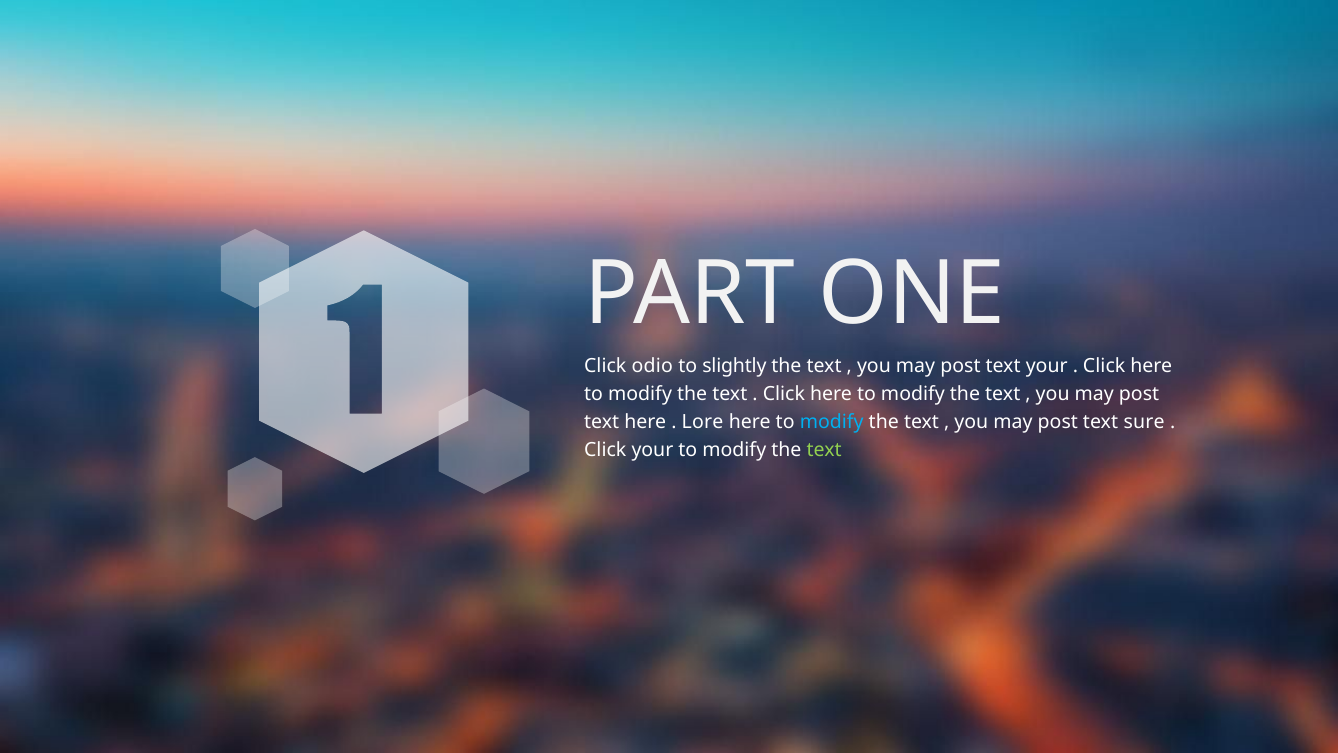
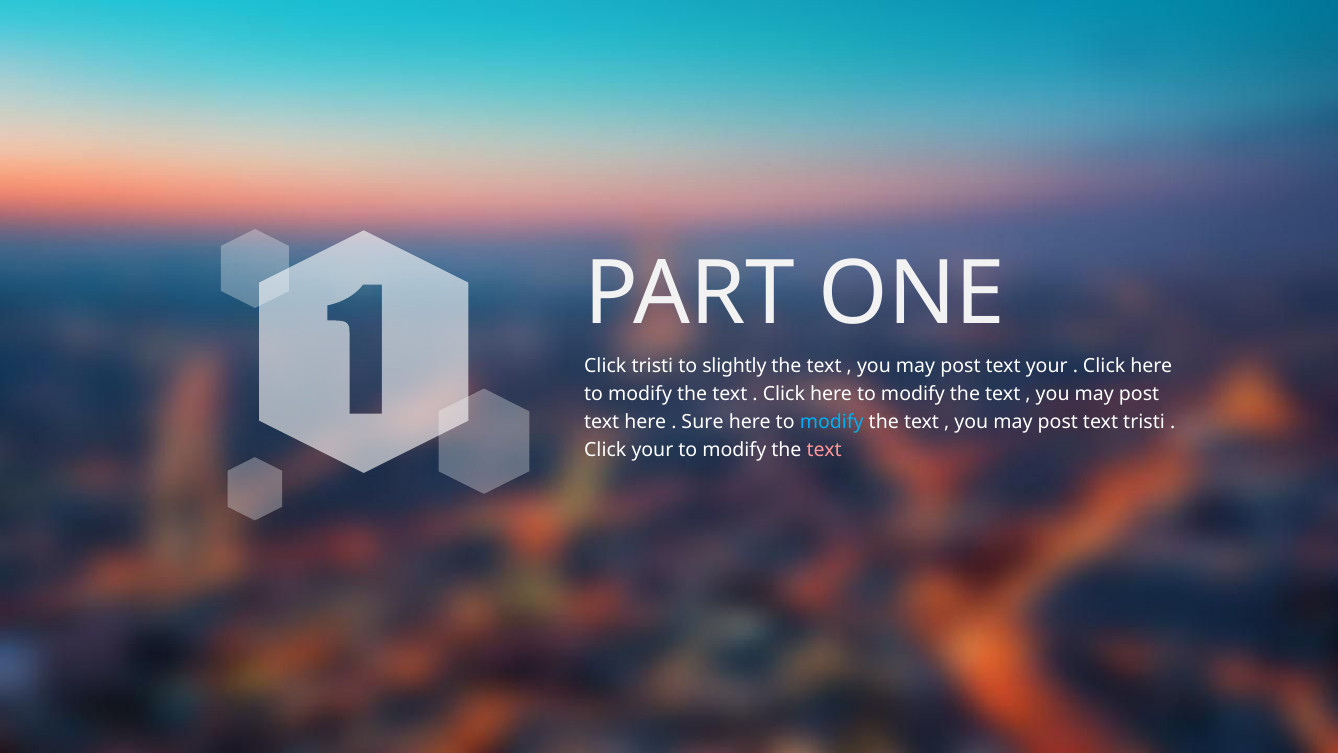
Click odio: odio -> tristi
Lore: Lore -> Sure
text sure: sure -> tristi
text at (824, 450) colour: light green -> pink
